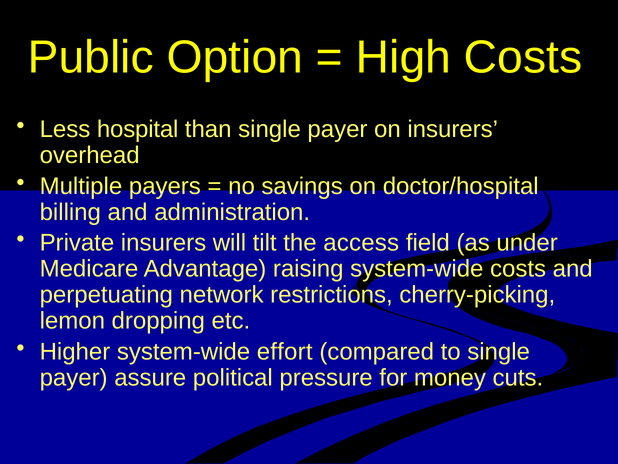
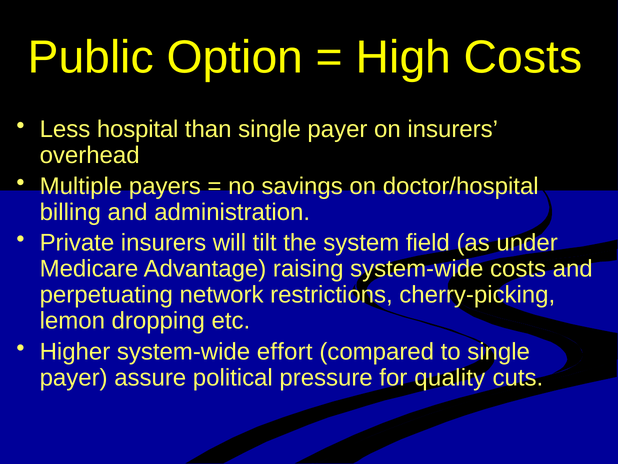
access: access -> system
money: money -> quality
